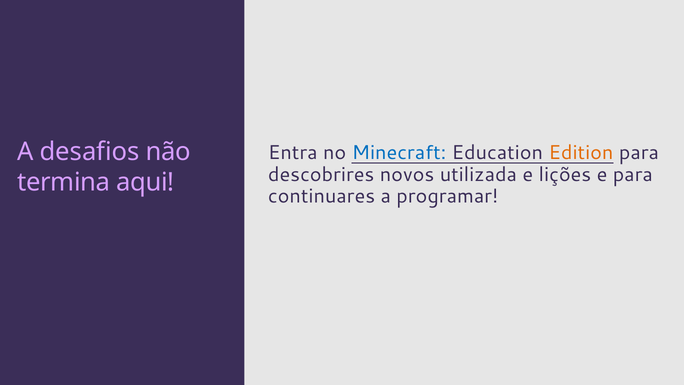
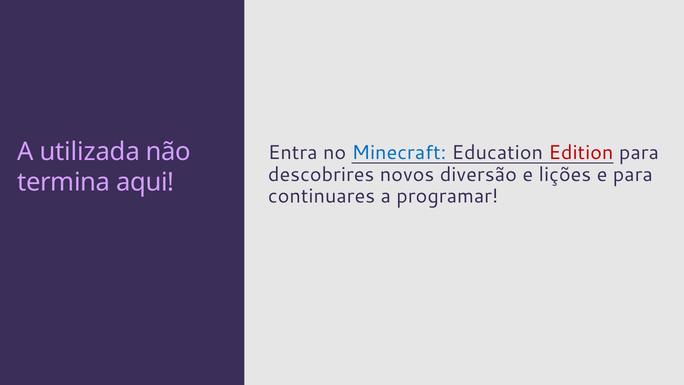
desafios: desafios -> utilizada
Edition colour: orange -> red
utilizada: utilizada -> diversão
